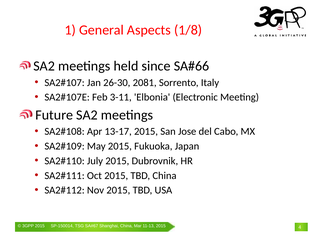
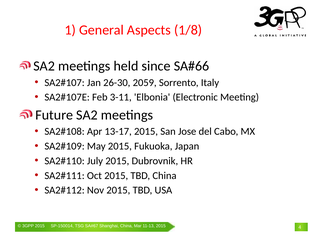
2081: 2081 -> 2059
